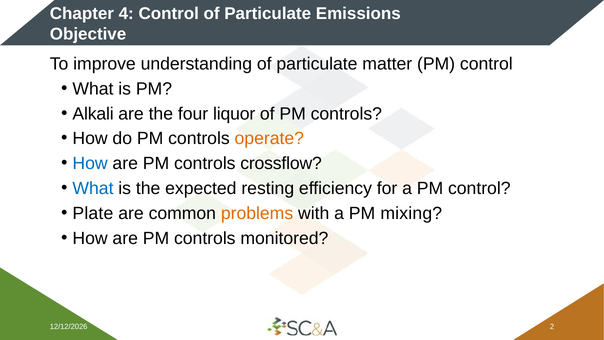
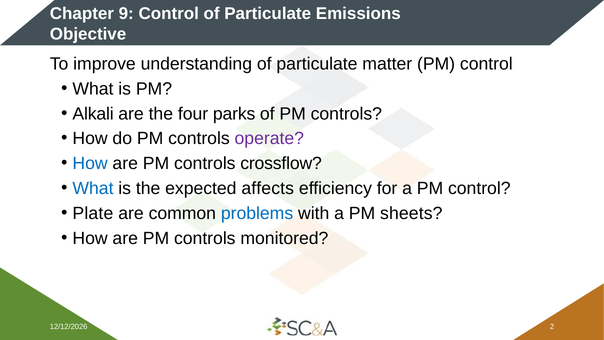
4: 4 -> 9
liquor: liquor -> parks
operate colour: orange -> purple
resting: resting -> affects
problems colour: orange -> blue
mixing: mixing -> sheets
